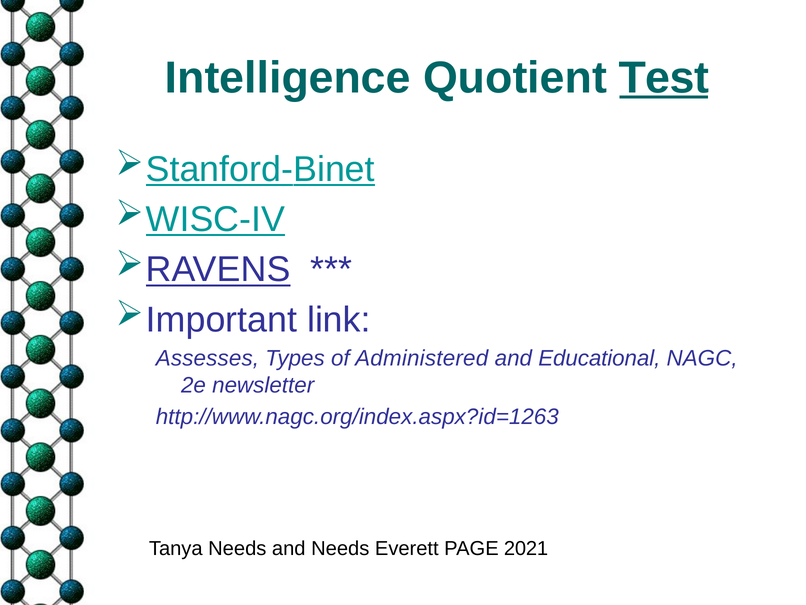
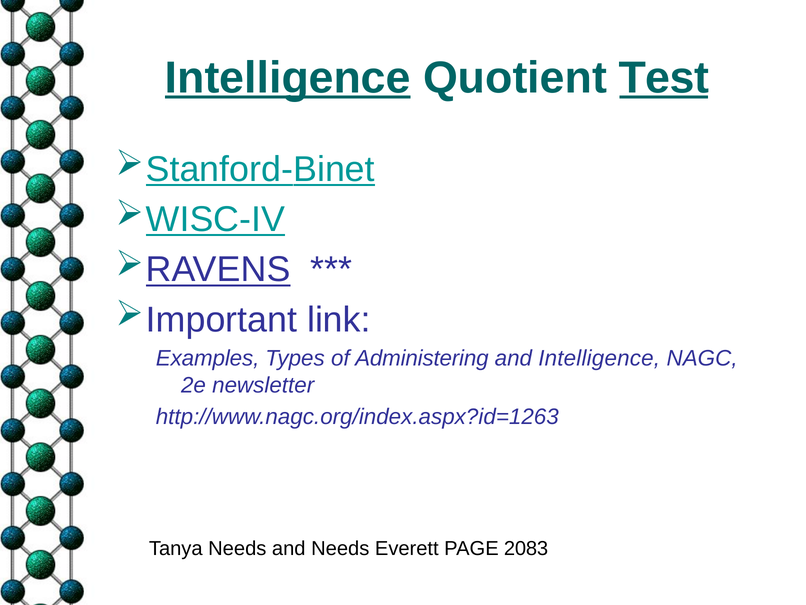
Intelligence at (288, 78) underline: none -> present
Assesses: Assesses -> Examples
Administered: Administered -> Administering
and Educational: Educational -> Intelligence
2021: 2021 -> 2083
